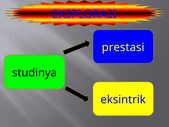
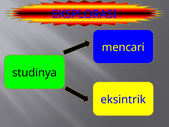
prestasi: prestasi -> mencari
